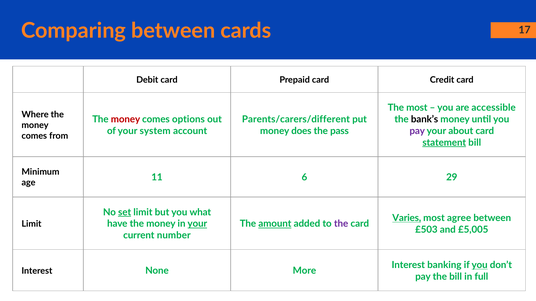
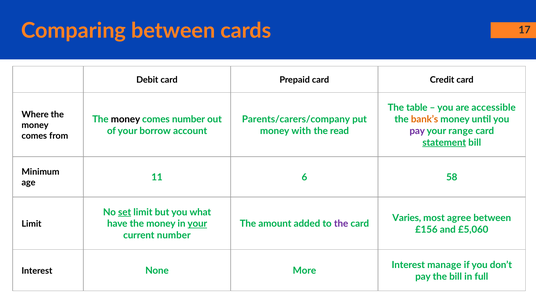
The most: most -> table
money at (126, 120) colour: red -> black
comes options: options -> number
Parents/carers/different: Parents/carers/different -> Parents/carers/company
bank’s colour: black -> orange
system: system -> borrow
does: does -> with
pass: pass -> read
about: about -> range
29: 29 -> 58
Varies underline: present -> none
amount underline: present -> none
£503: £503 -> £156
£5,005: £5,005 -> £5,060
banking: banking -> manage
you at (480, 265) underline: present -> none
